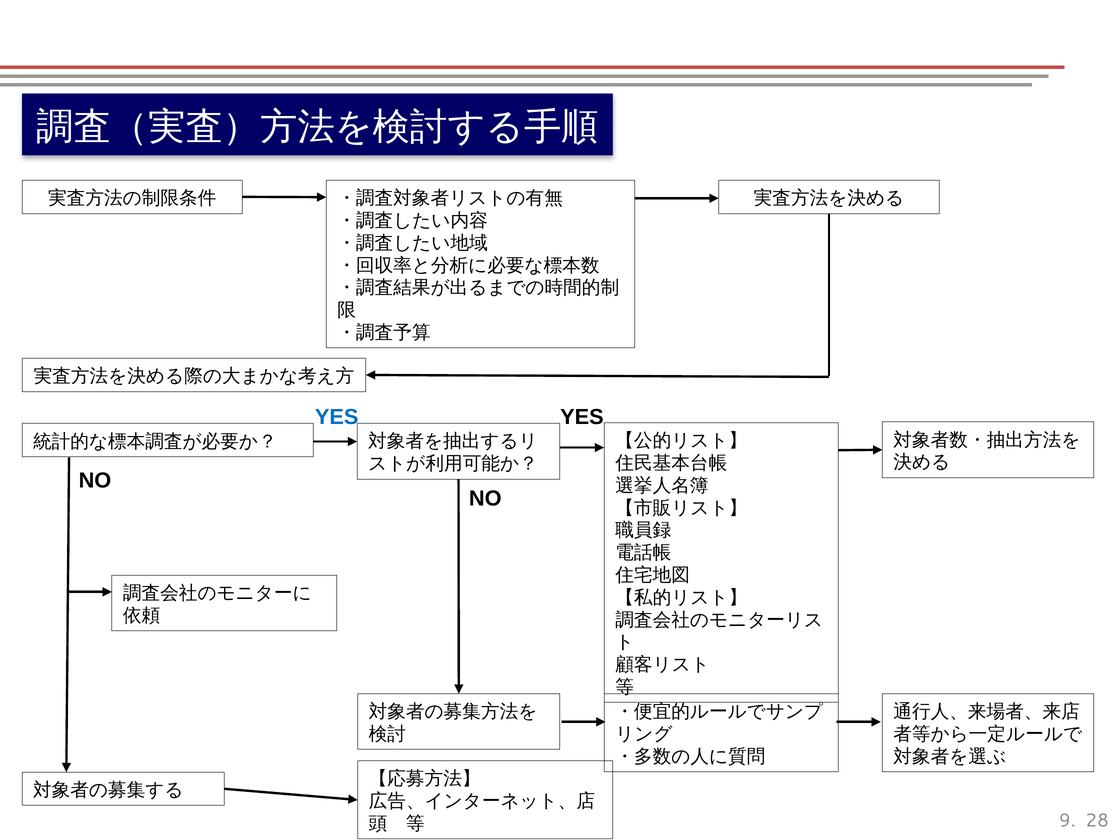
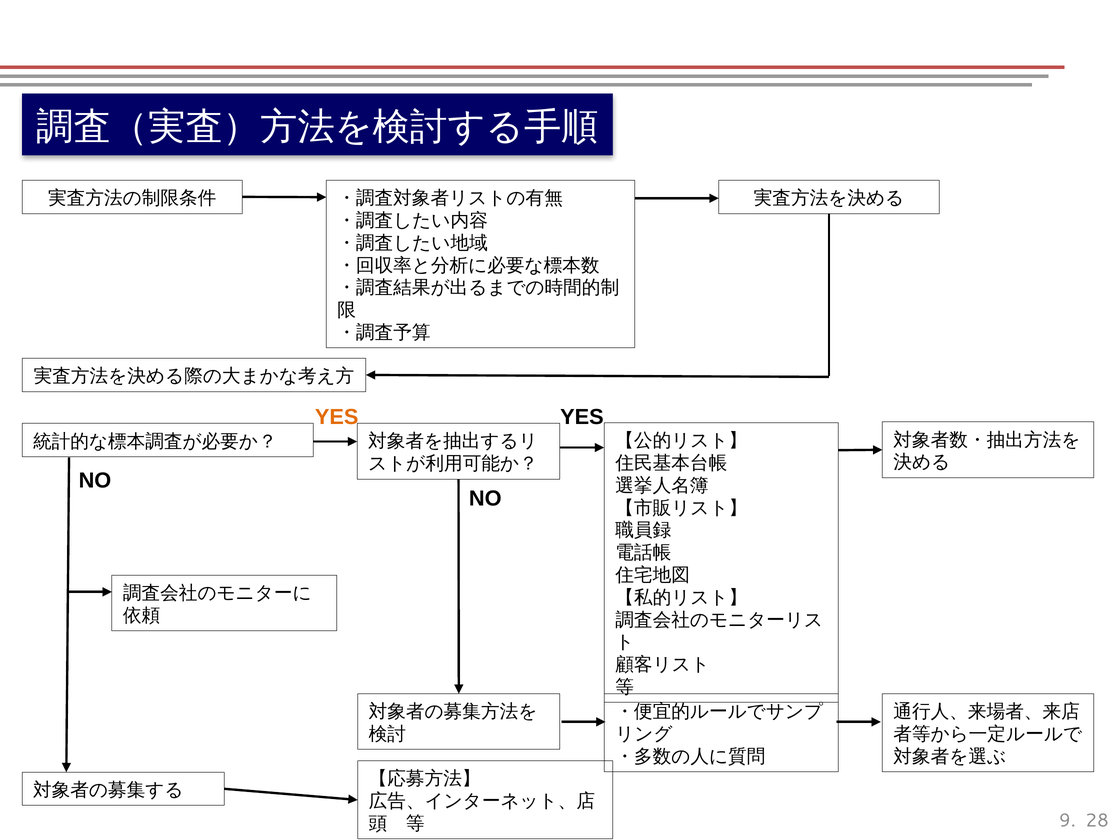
YES at (337, 417) colour: blue -> orange
